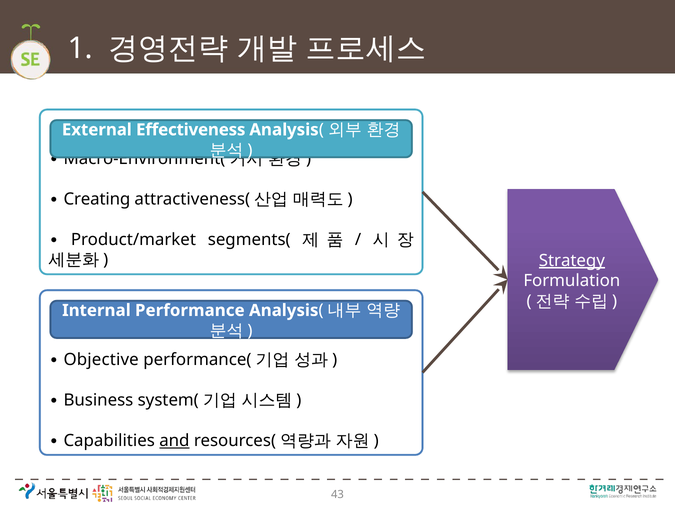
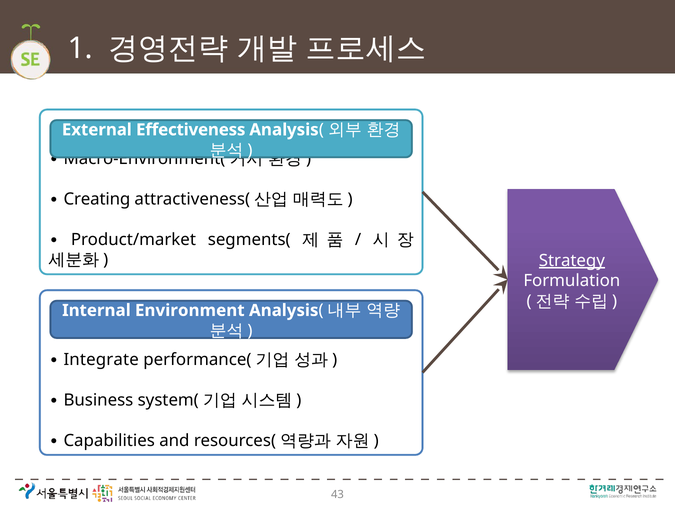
Performance: Performance -> Environment
Objective: Objective -> Integrate
and underline: present -> none
